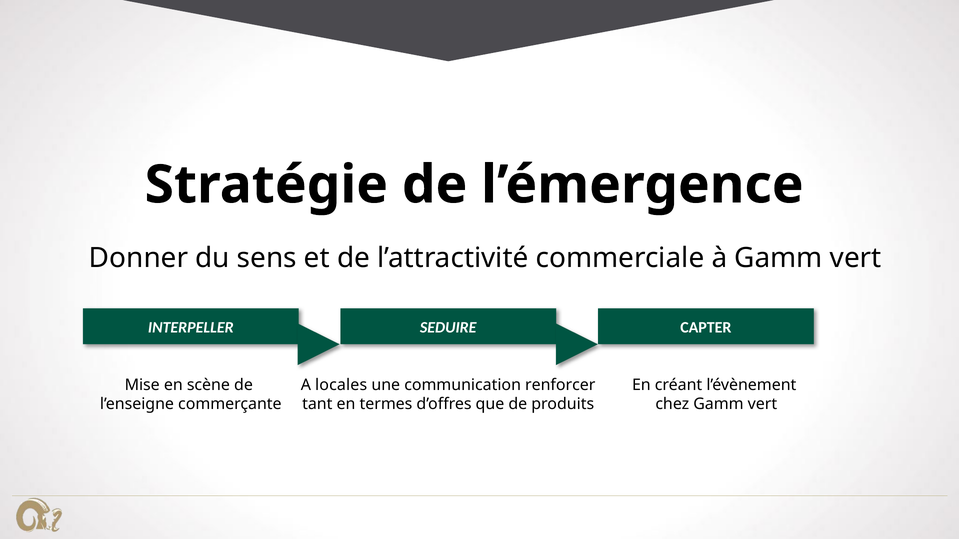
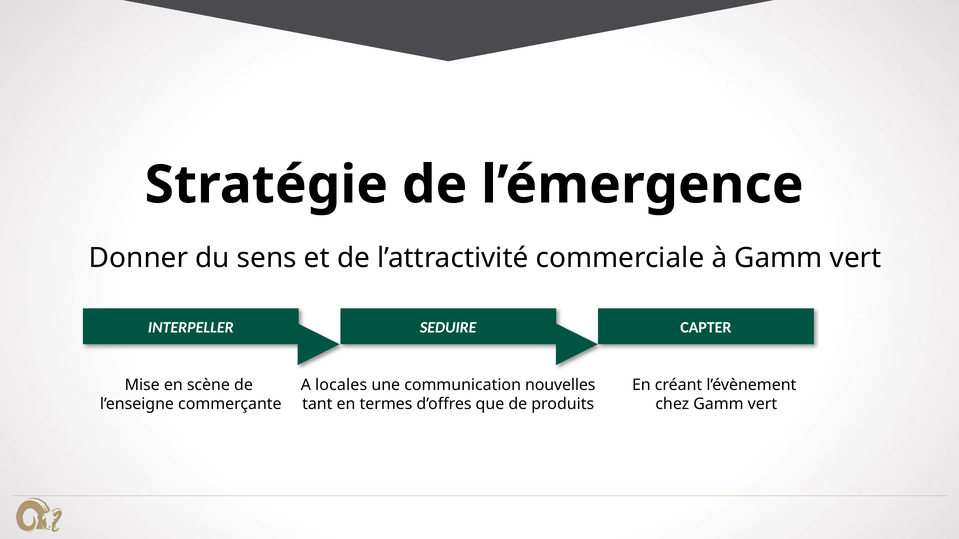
renforcer: renforcer -> nouvelles
